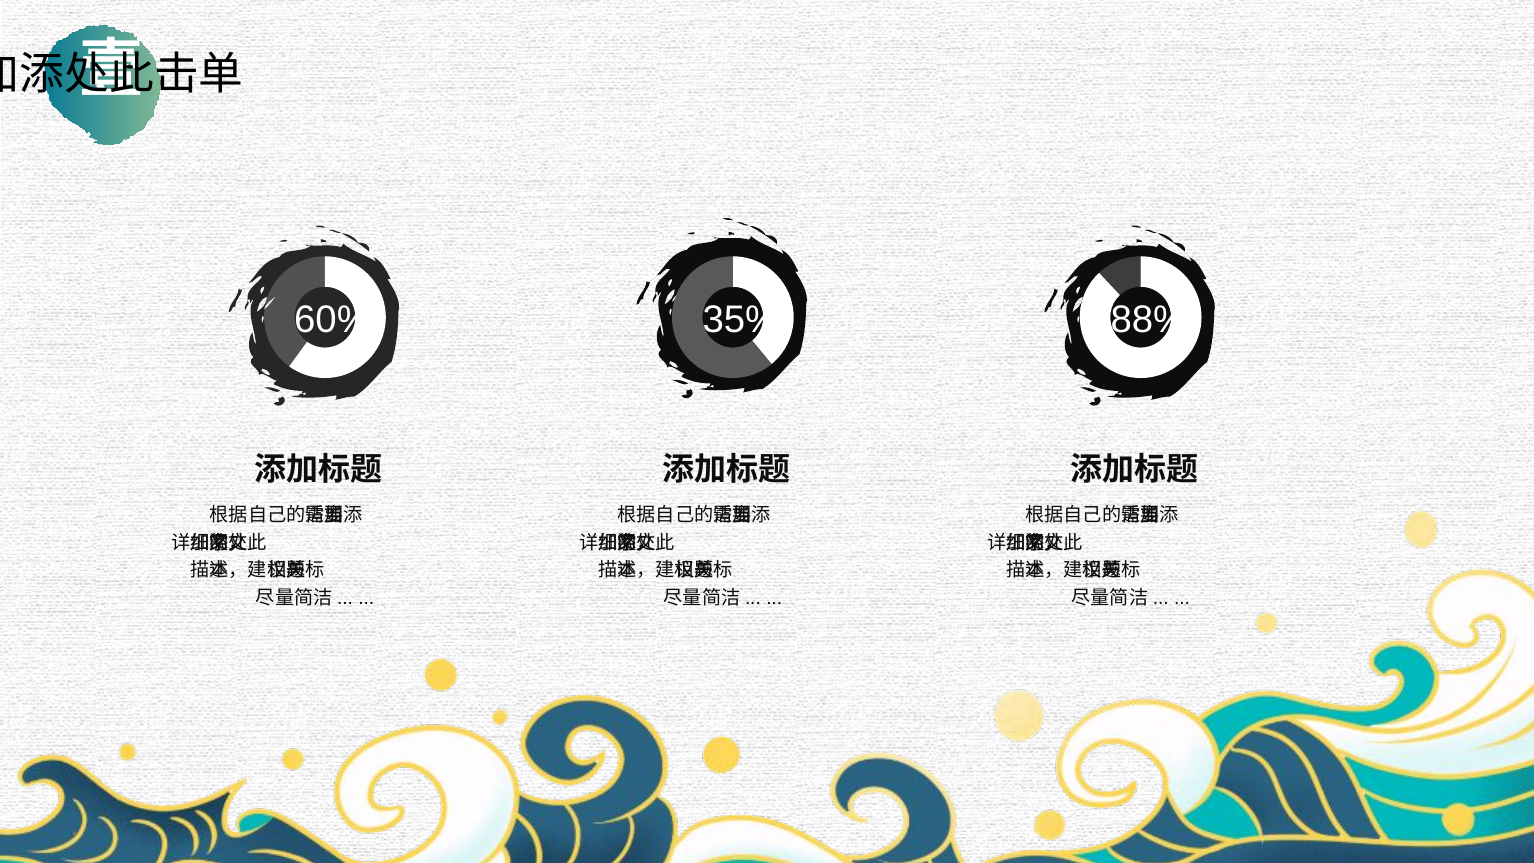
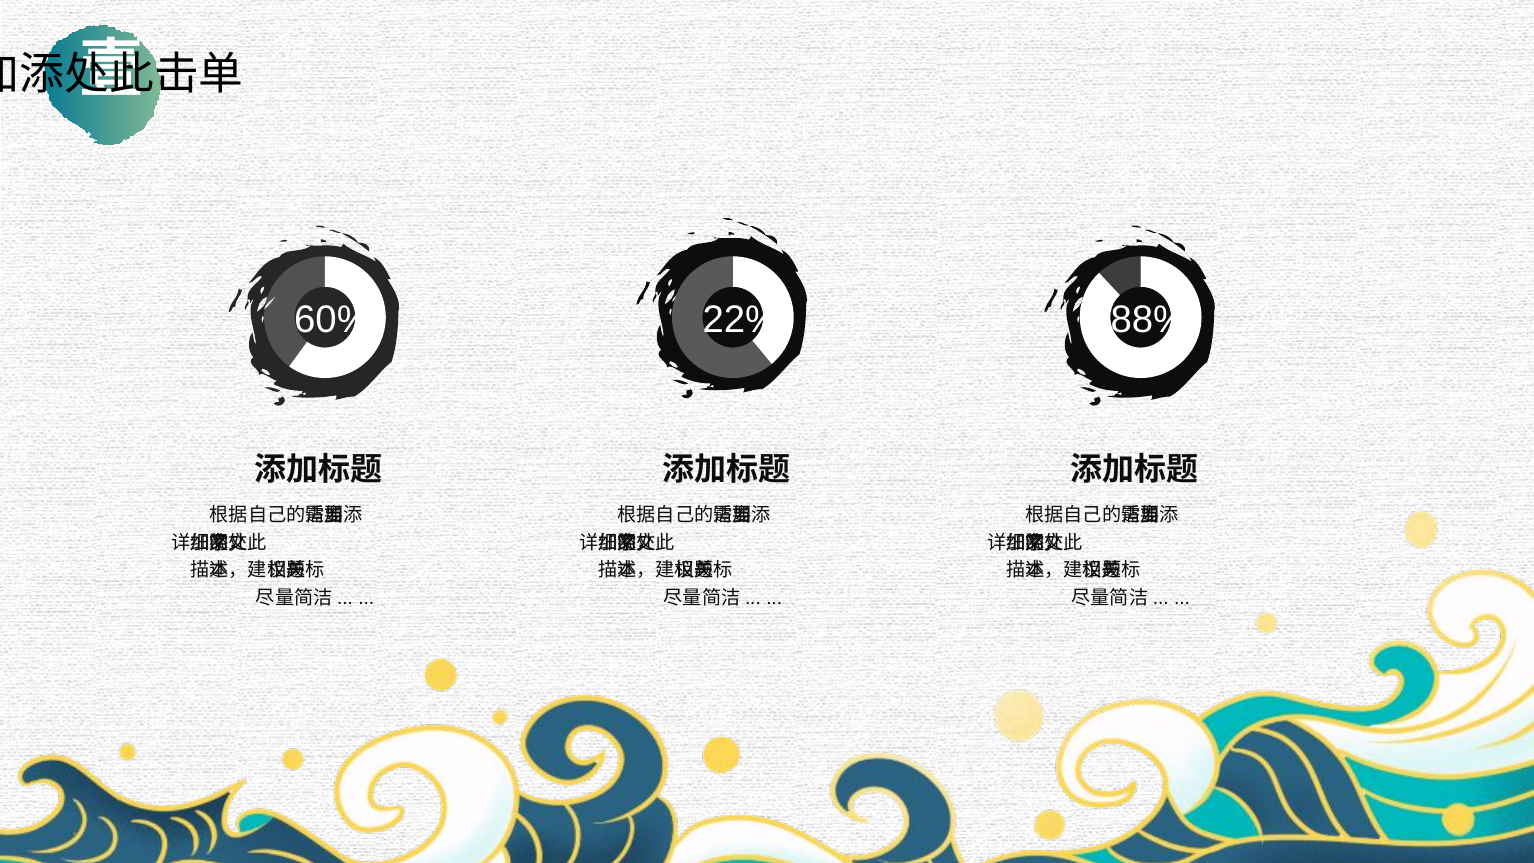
35%: 35% -> 22%
